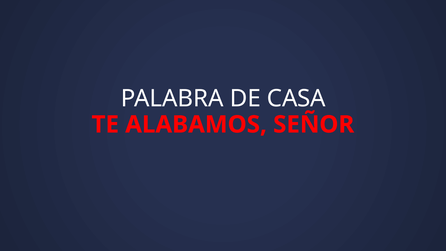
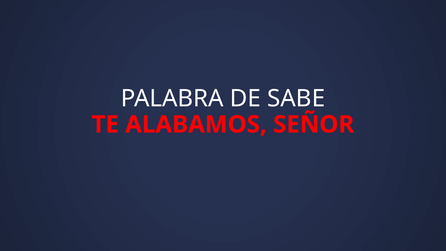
CASA: CASA -> SABE
